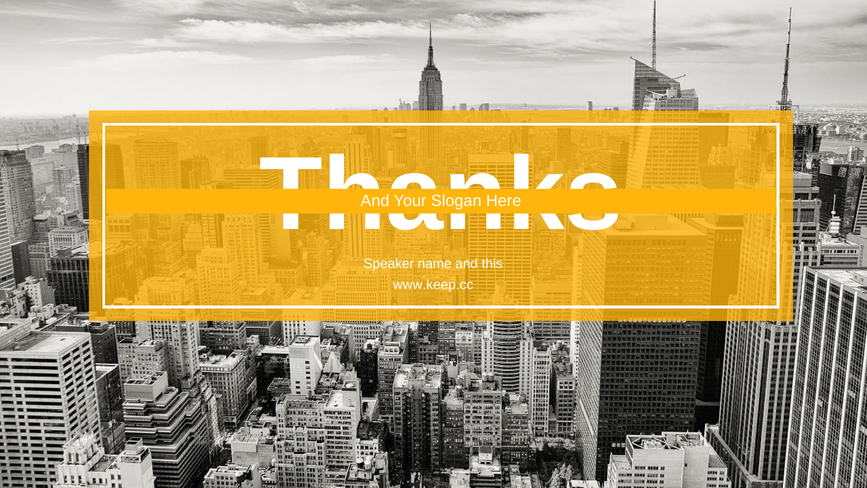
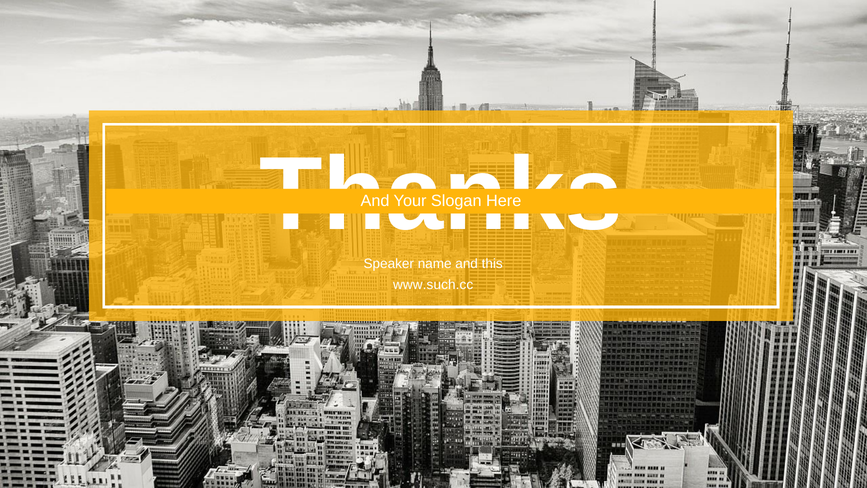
www.keep.cc: www.keep.cc -> www.such.cc
